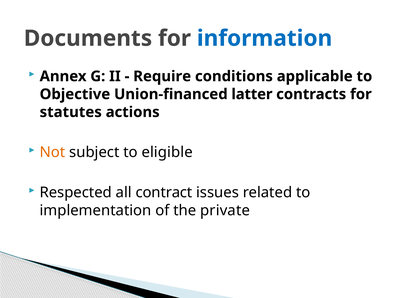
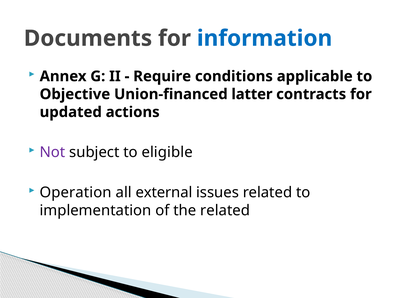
statutes: statutes -> updated
Not colour: orange -> purple
Respected: Respected -> Operation
contract: contract -> external
the private: private -> related
